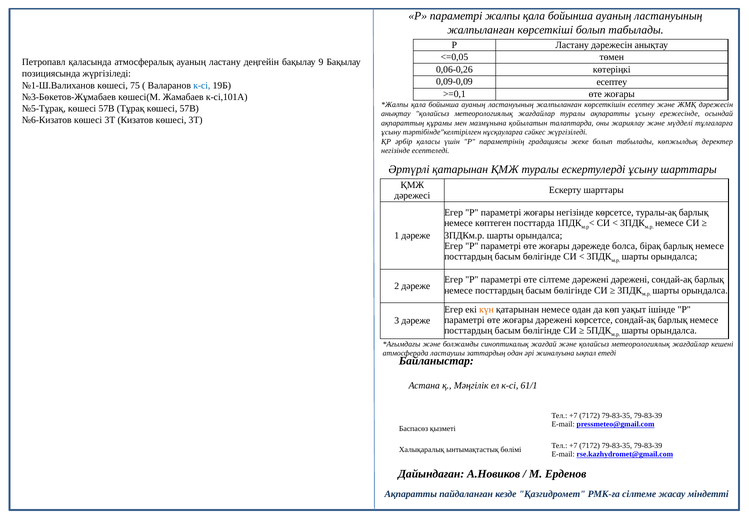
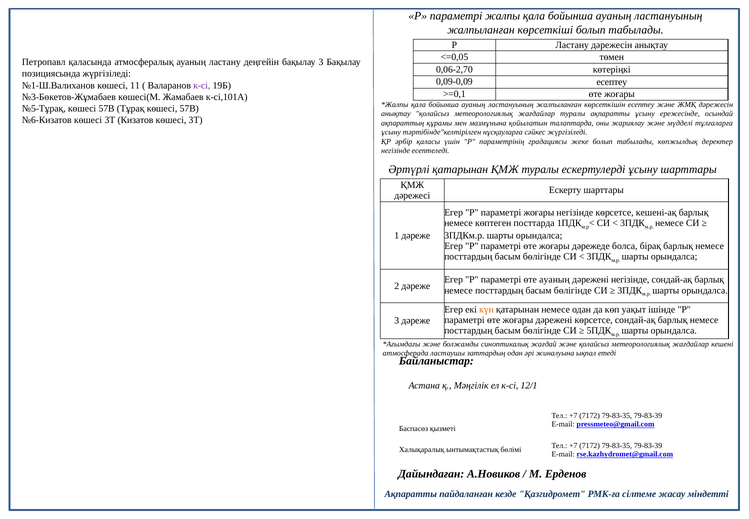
бақылау 9: 9 -> 3
0,06-0,26: 0,06-0,26 -> 0,06-2,70
75: 75 -> 11
к-сі at (202, 85) colour: blue -> purple
туралы-ақ: туралы-ақ -> кешені-ақ
өте сілтеме: сілтеме -> ауаның
дәрежені дәрежені: дәрежені -> негізінде
61/1: 61/1 -> 12/1
